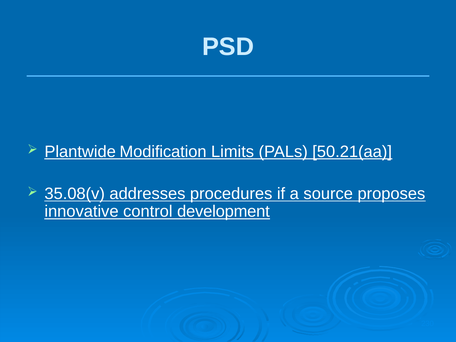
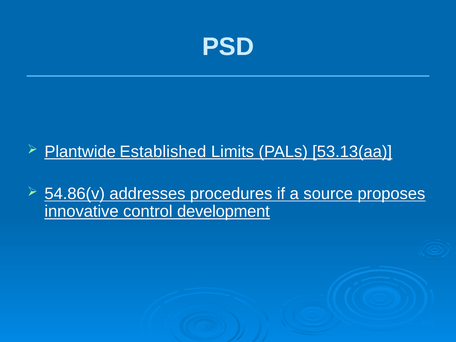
Modification: Modification -> Established
50.21(aa: 50.21(aa -> 53.13(aa
35.08(v: 35.08(v -> 54.86(v
